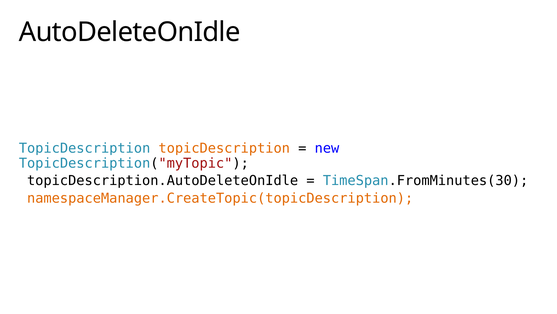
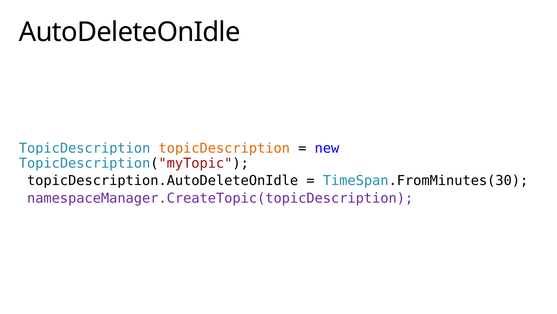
namespaceManager.CreateTopic(topicDescription colour: orange -> purple
